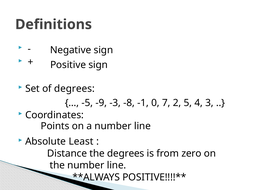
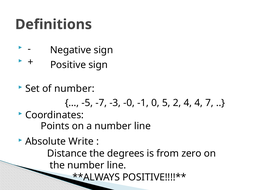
of degrees: degrees -> number
-9: -9 -> -7
-8: -8 -> -0
7: 7 -> 5
2 5: 5 -> 4
3: 3 -> 7
Least: Least -> Write
